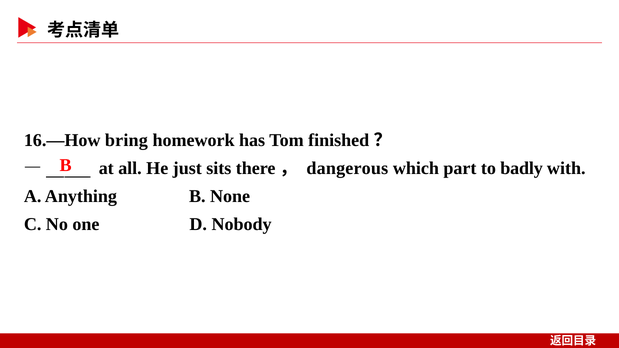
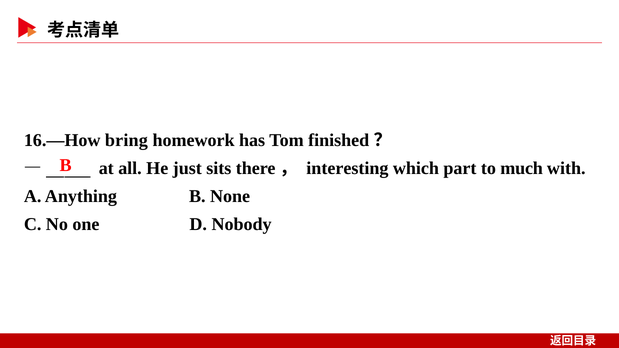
dangerous: dangerous -> interesting
badly: badly -> much
